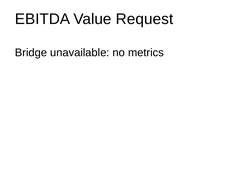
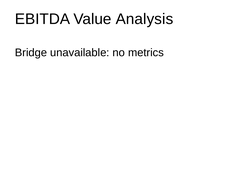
Request: Request -> Analysis
